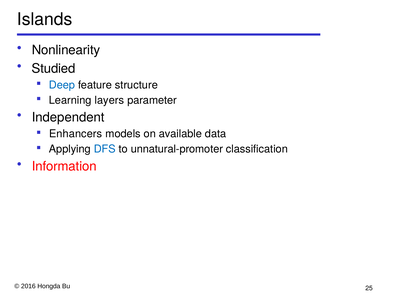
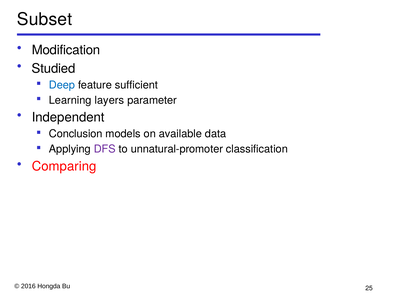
Islands: Islands -> Subset
Nonlinearity: Nonlinearity -> Modification
structure: structure -> sufficient
Enhancers: Enhancers -> Conclusion
DFS colour: blue -> purple
Information: Information -> Comparing
